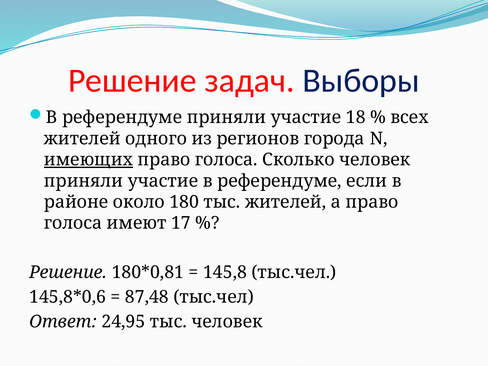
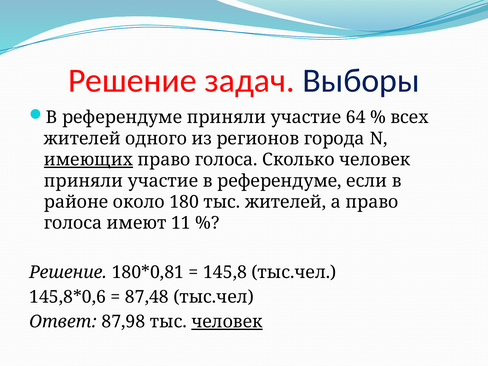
18: 18 -> 64
17: 17 -> 11
24,95: 24,95 -> 87,98
человек at (227, 322) underline: none -> present
